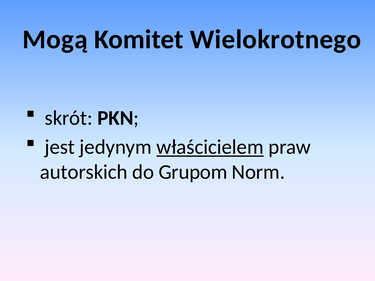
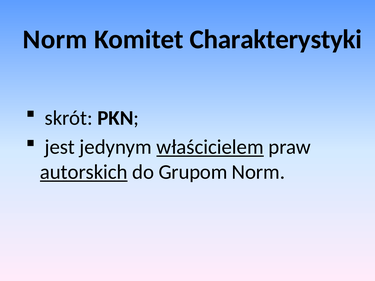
Mogą at (55, 40): Mogą -> Norm
Wielokrotnego: Wielokrotnego -> Charakterystyki
autorskich underline: none -> present
